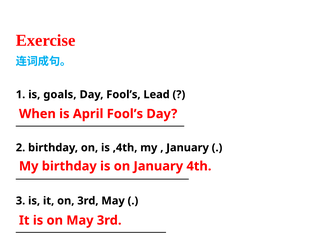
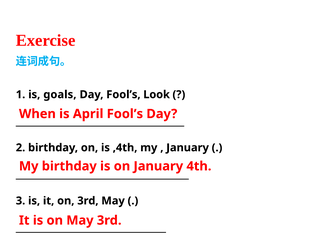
Lead: Lead -> Look
